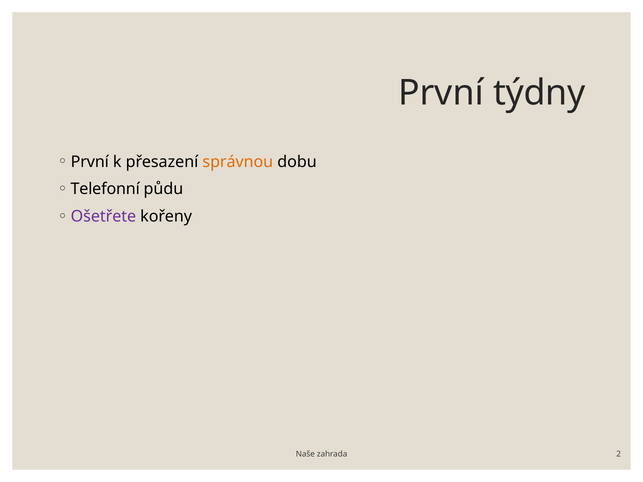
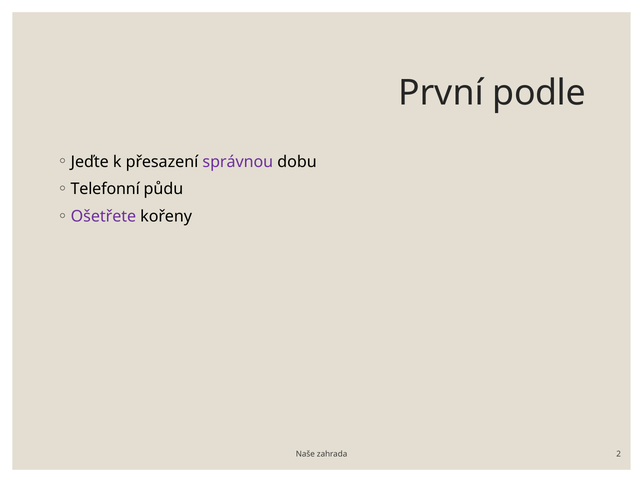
týdny: týdny -> podle
První at (90, 162): První -> Jeďte
správnou colour: orange -> purple
